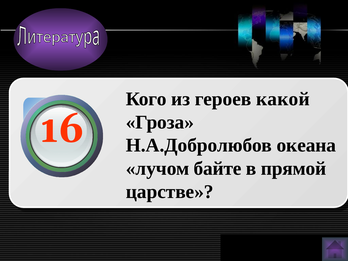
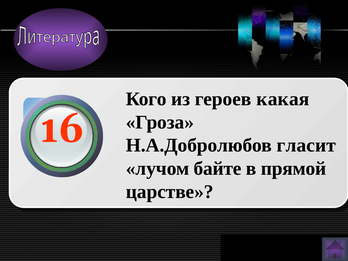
какой: какой -> какая
океана: океана -> гласит
